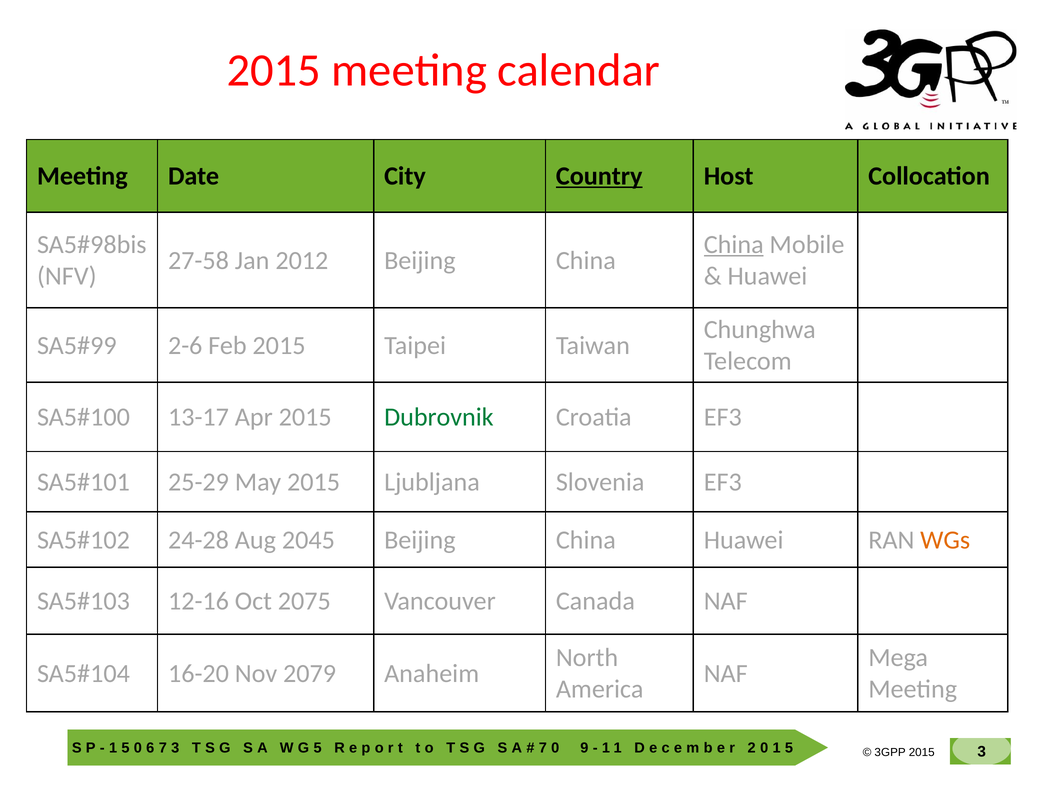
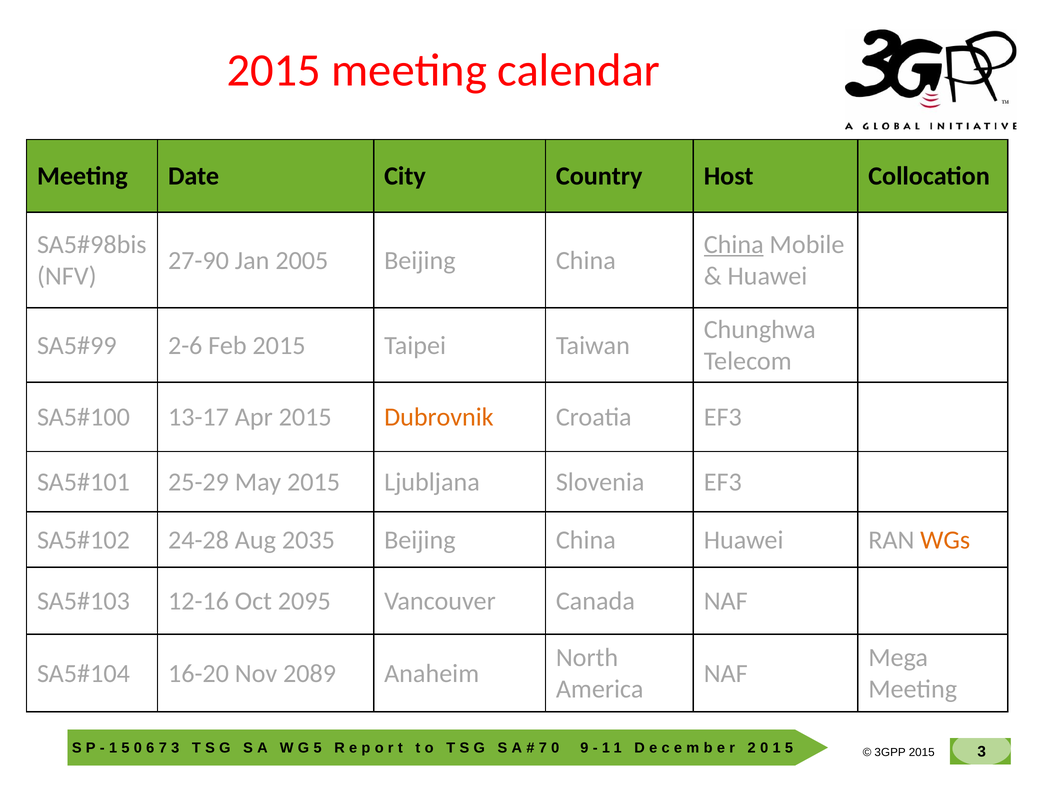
Country underline: present -> none
27-58: 27-58 -> 27-90
Jan 2012: 2012 -> 2005
Dubrovnik colour: green -> orange
2045: 2045 -> 2035
2075: 2075 -> 2095
2079: 2079 -> 2089
